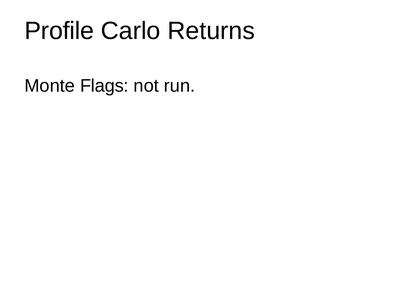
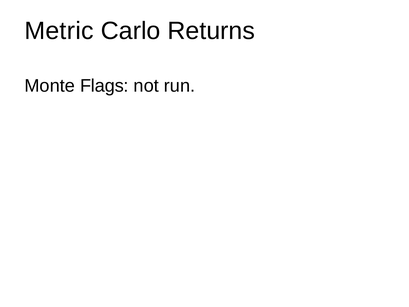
Profile: Profile -> Metric
